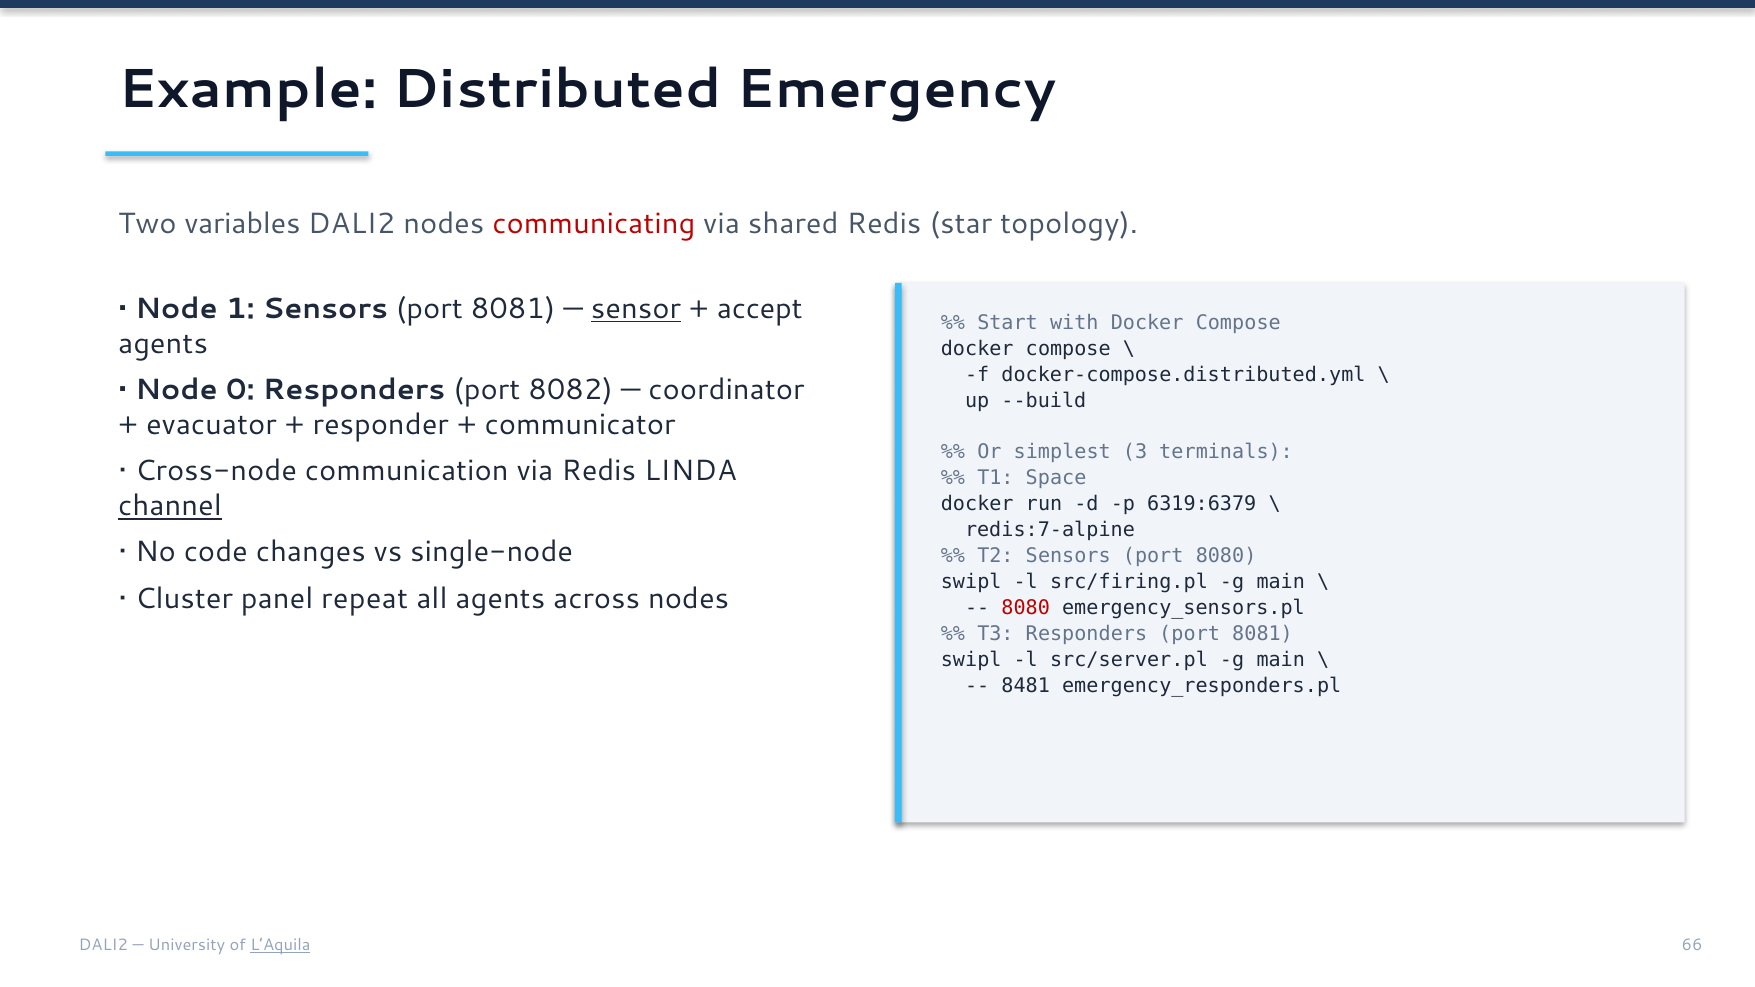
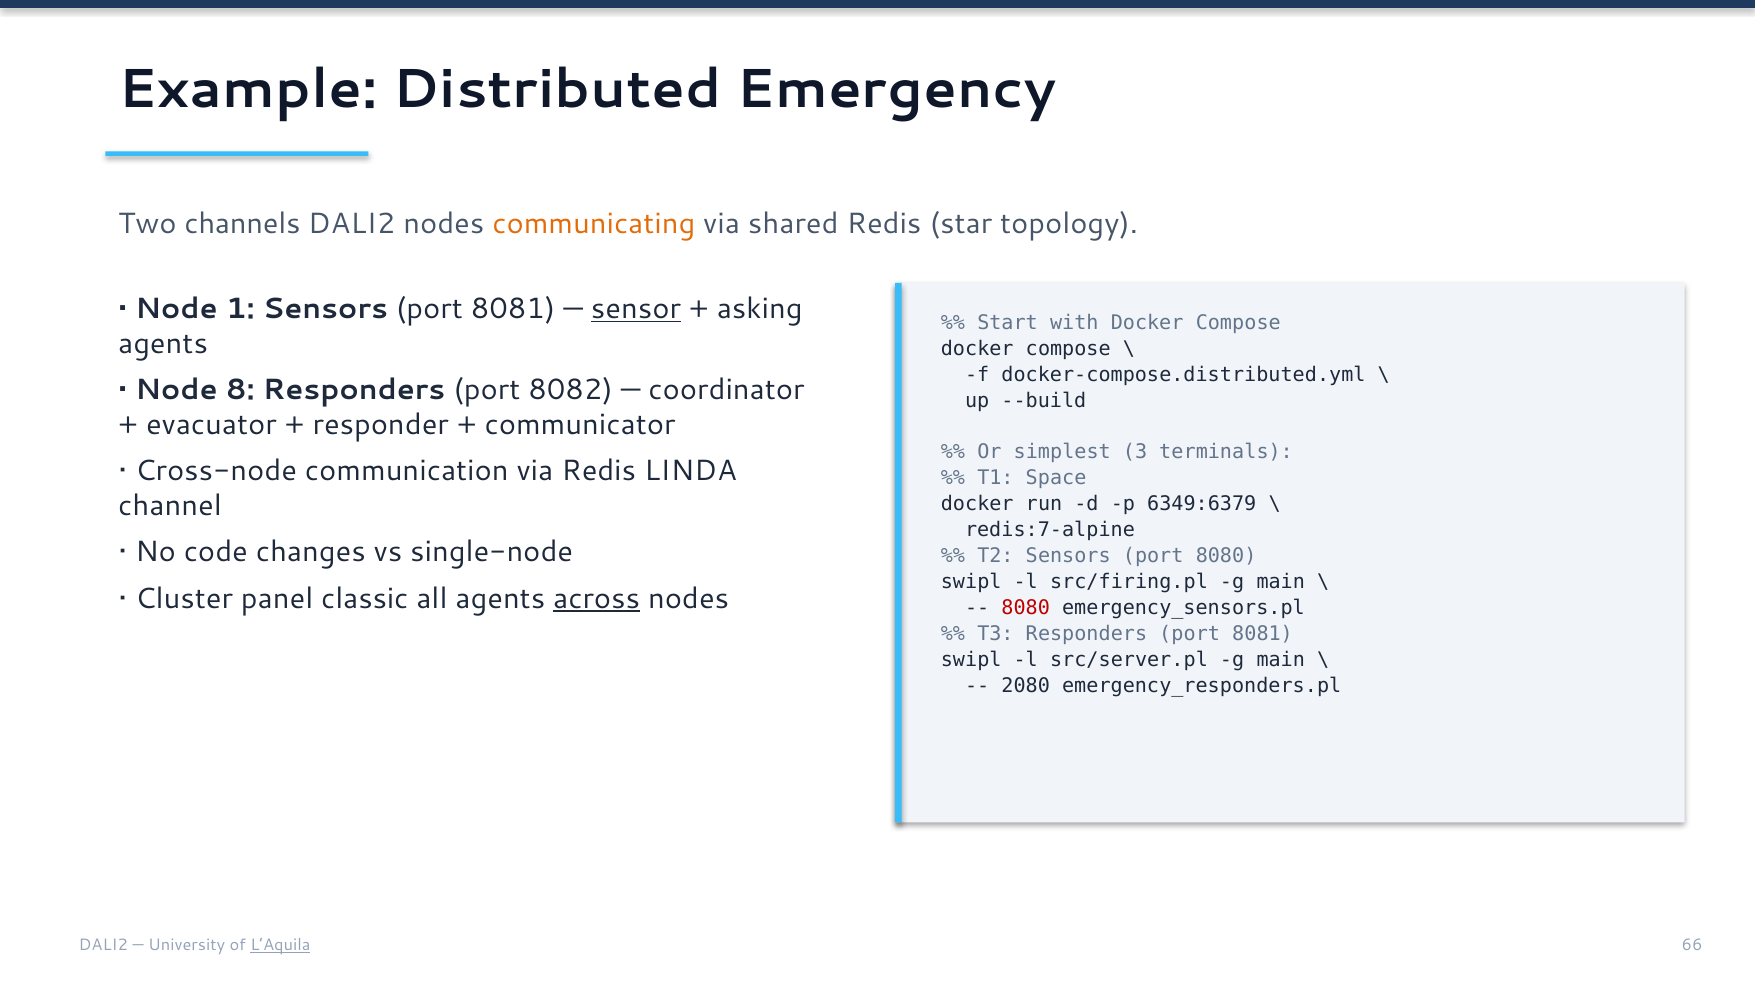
variables: variables -> channels
communicating colour: red -> orange
accept: accept -> asking
0: 0 -> 8
channel underline: present -> none
6319:6379: 6319:6379 -> 6349:6379
repeat: repeat -> classic
across underline: none -> present
8481: 8481 -> 2080
